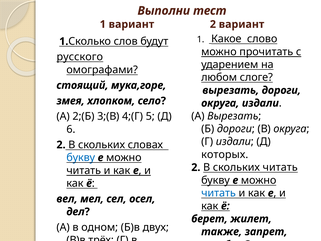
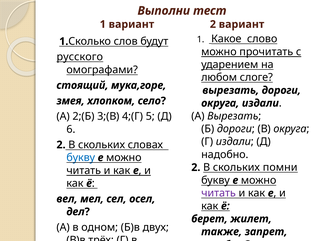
которых: которых -> надобно
скольких читать: читать -> помни
читать at (219, 193) colour: blue -> purple
